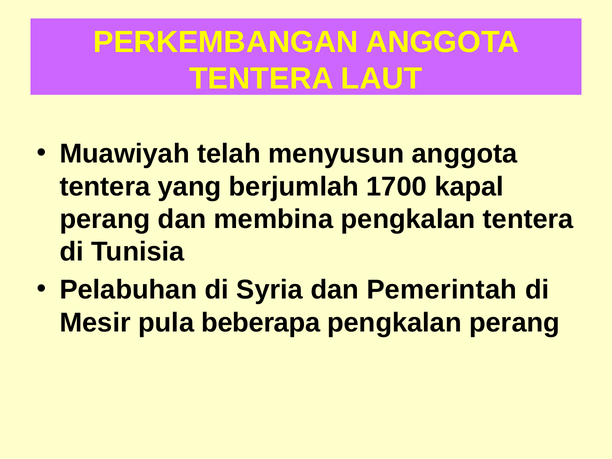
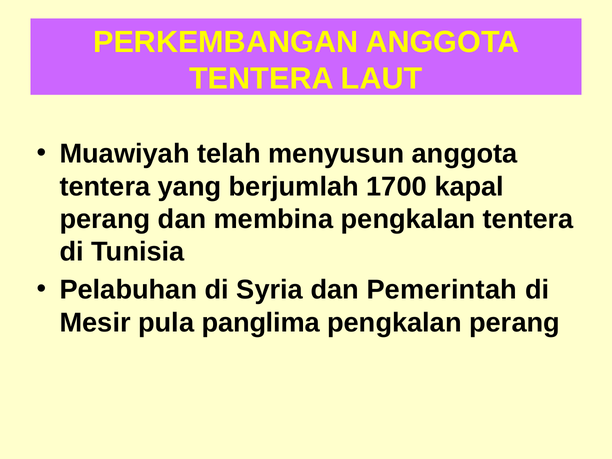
beberapa: beberapa -> panglima
